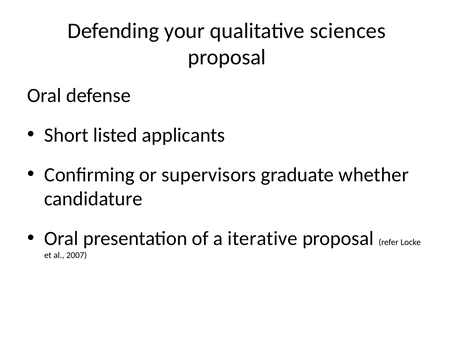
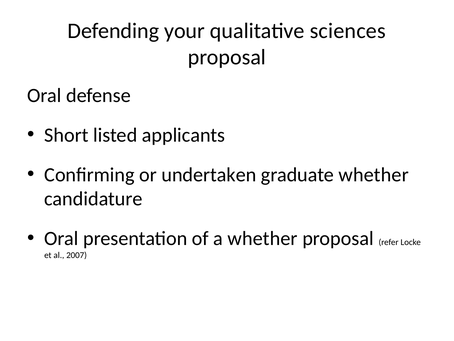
supervisors: supervisors -> undertaken
a iterative: iterative -> whether
